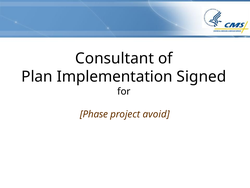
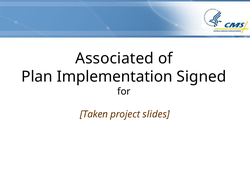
Consultant: Consultant -> Associated
Phase: Phase -> Taken
avoid: avoid -> slides
